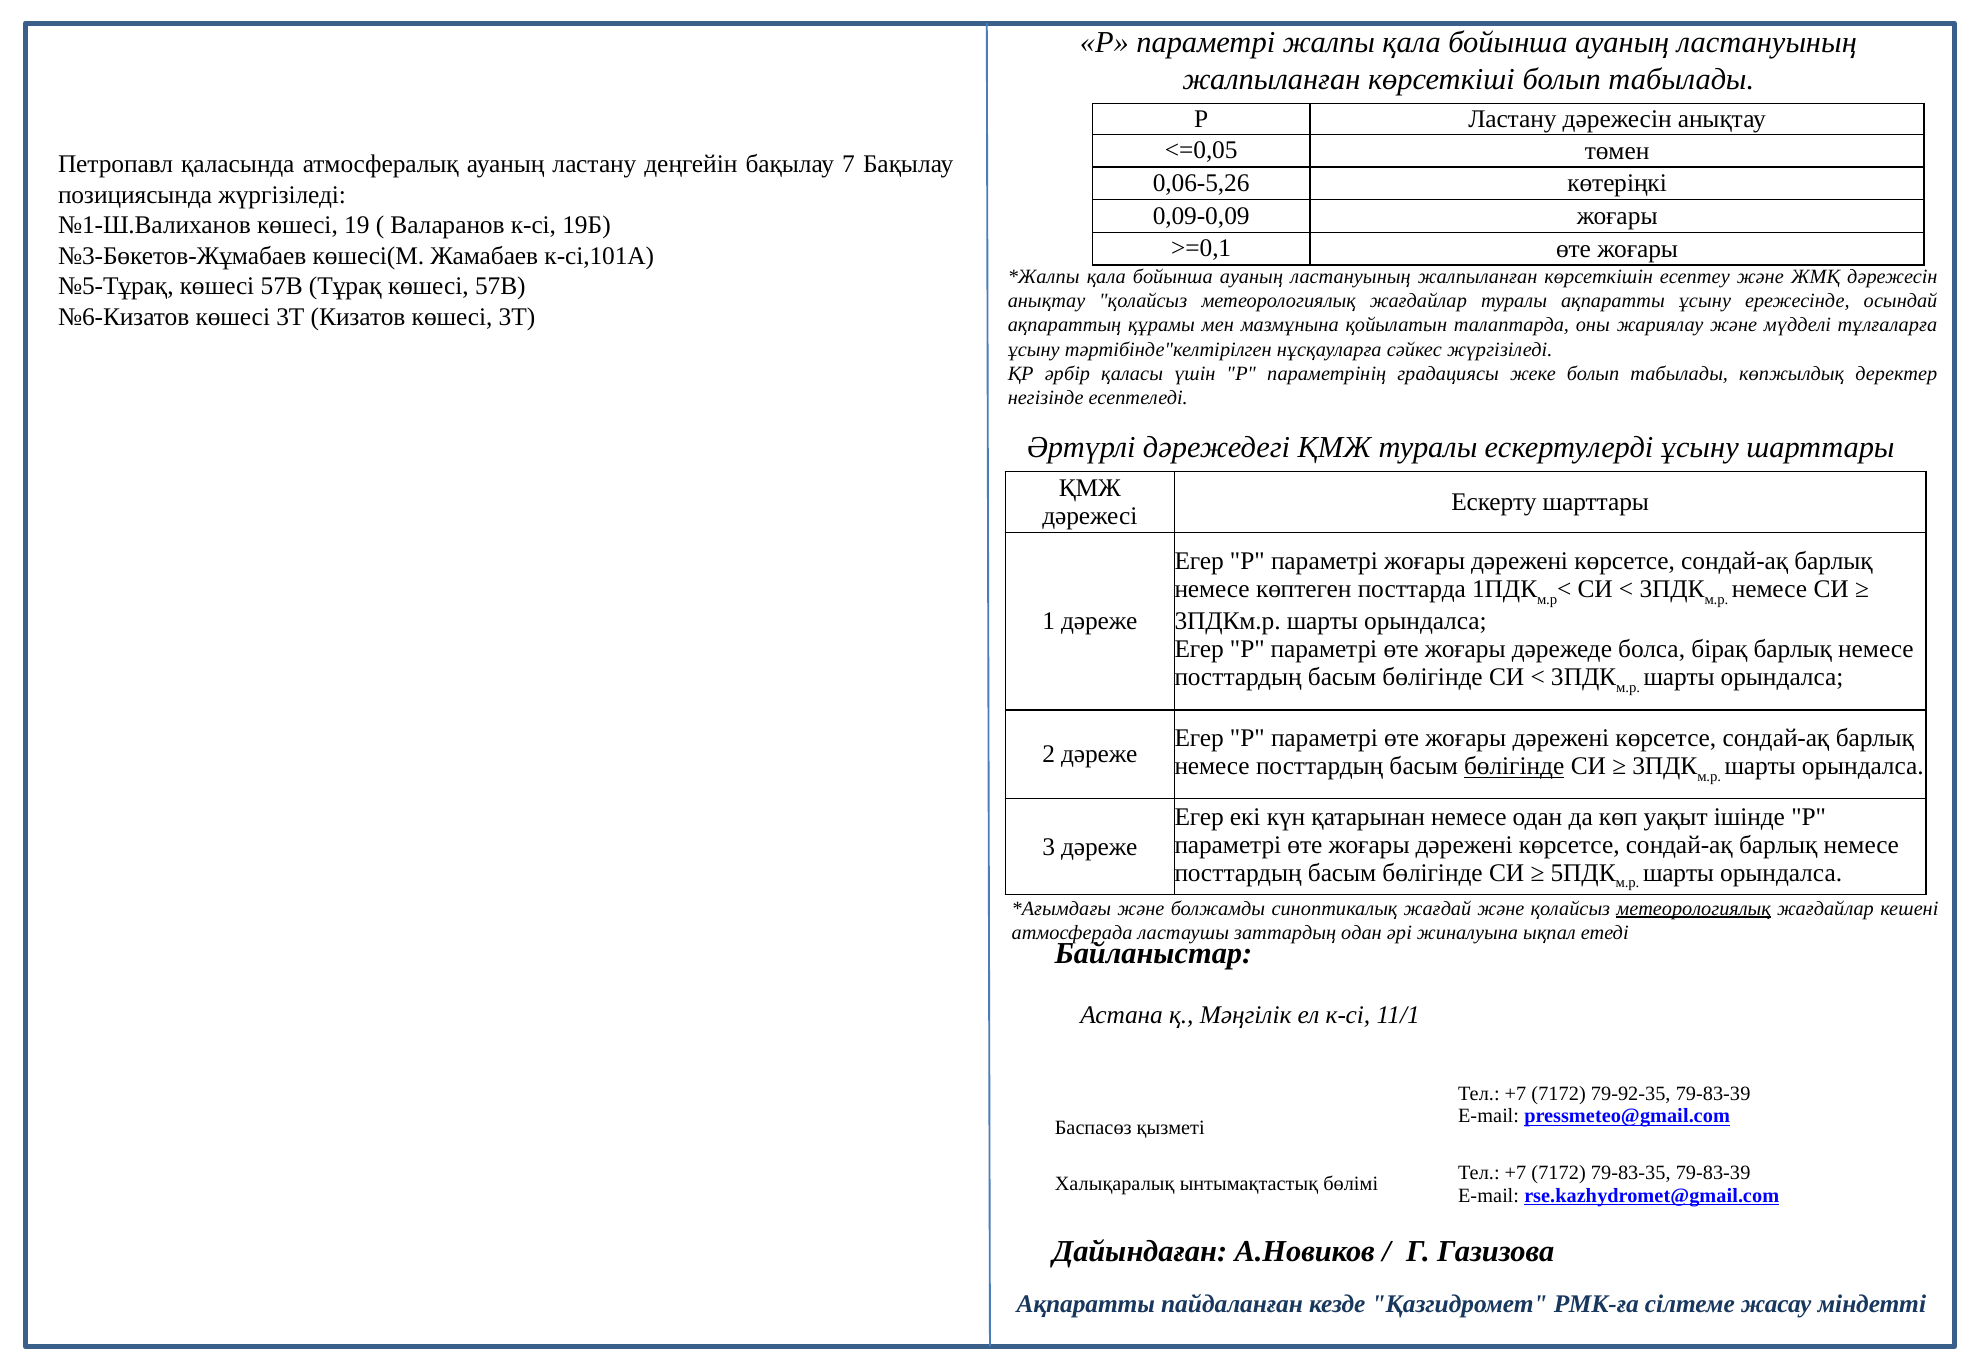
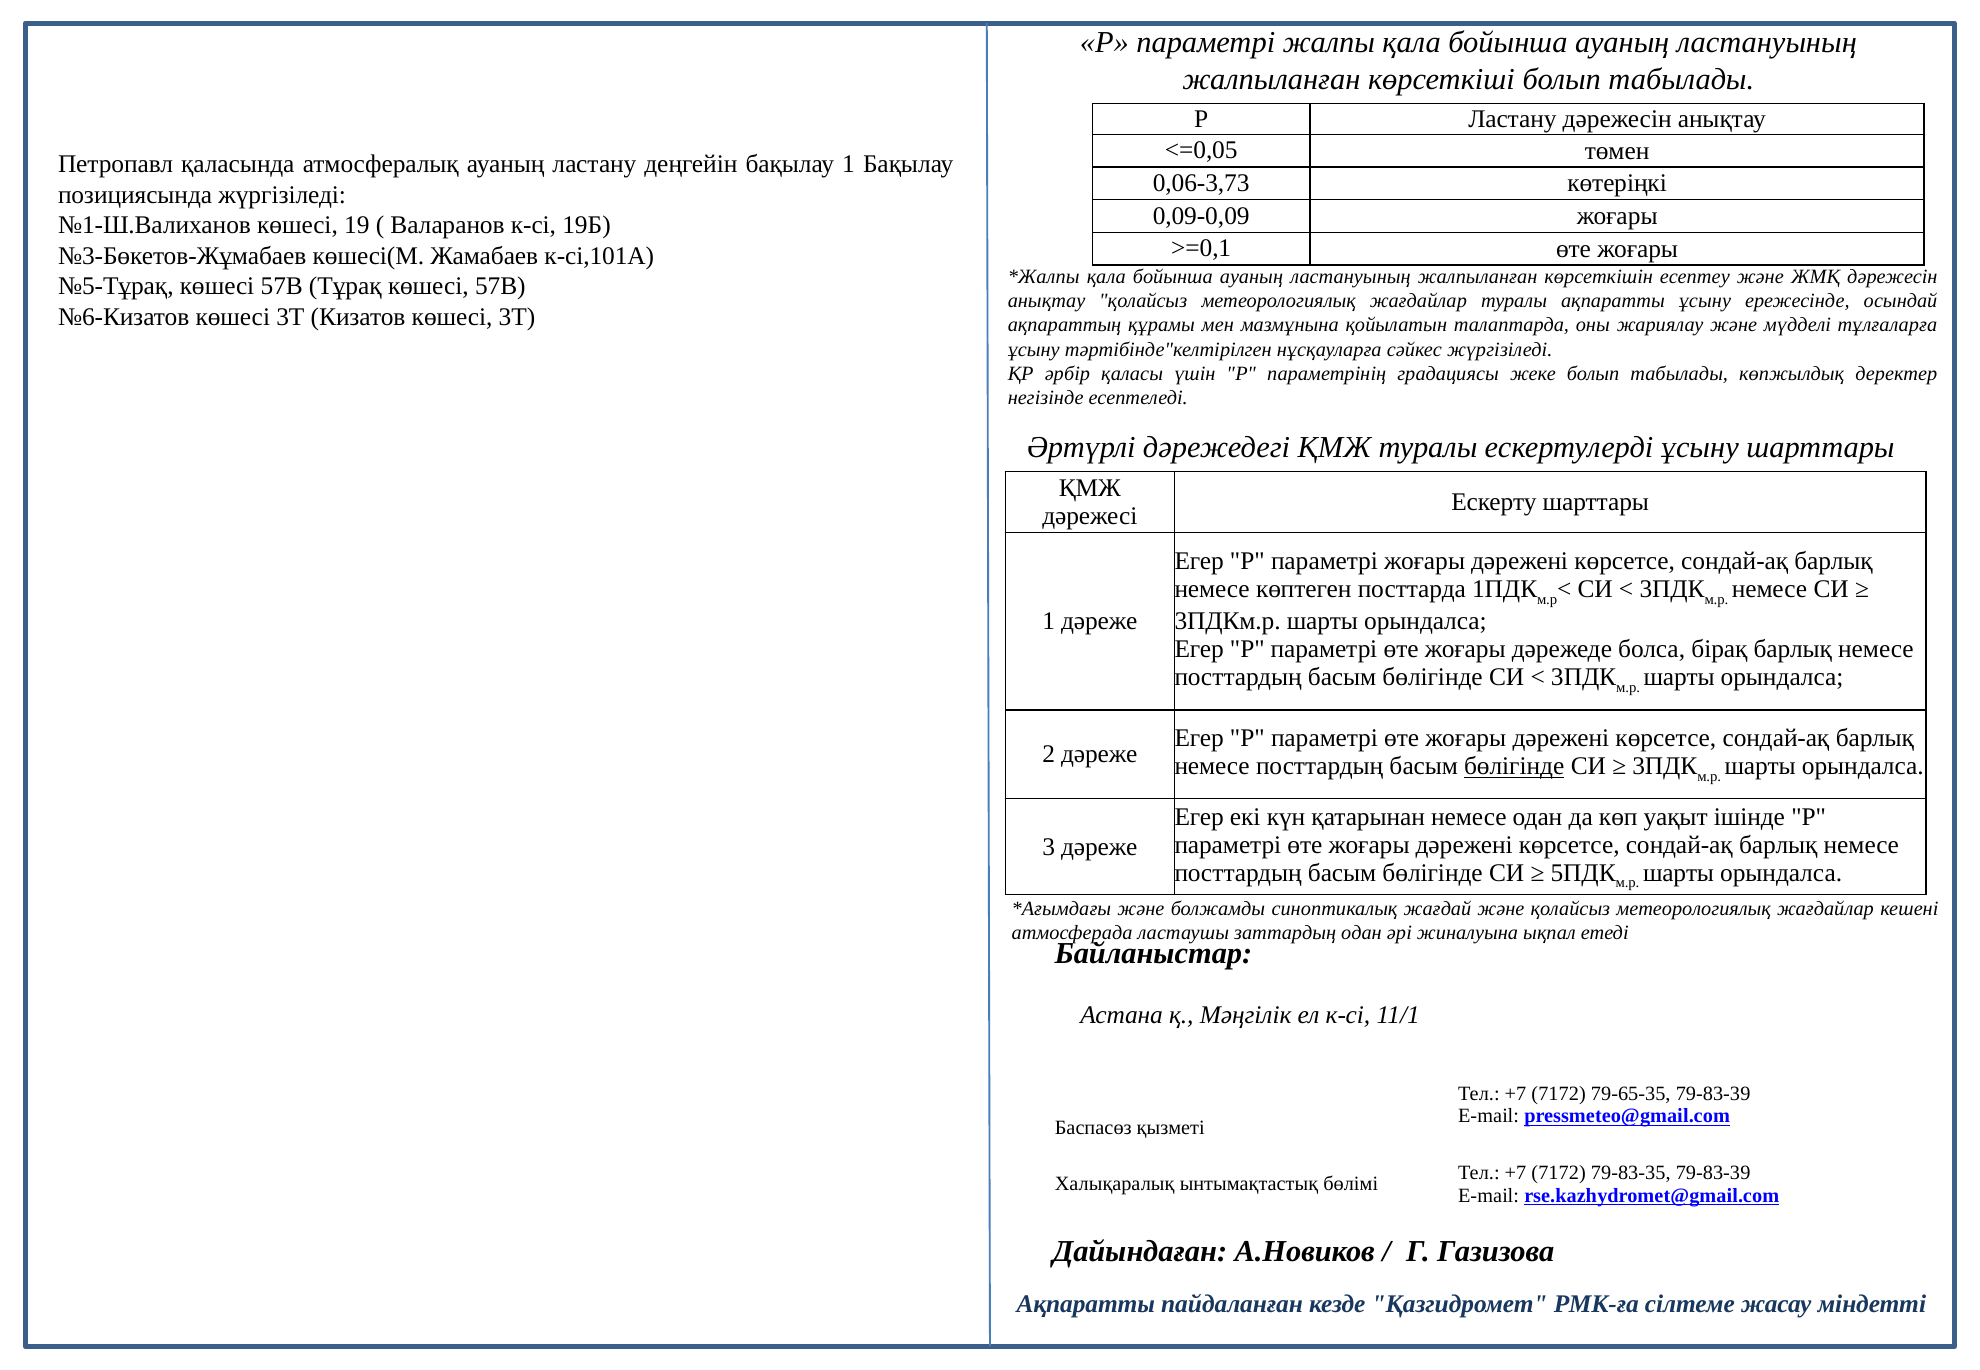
бақылау 7: 7 -> 1
0,06-5,26: 0,06-5,26 -> 0,06-3,73
метеорологиялық at (1694, 909) underline: present -> none
79-92-35: 79-92-35 -> 79-65-35
